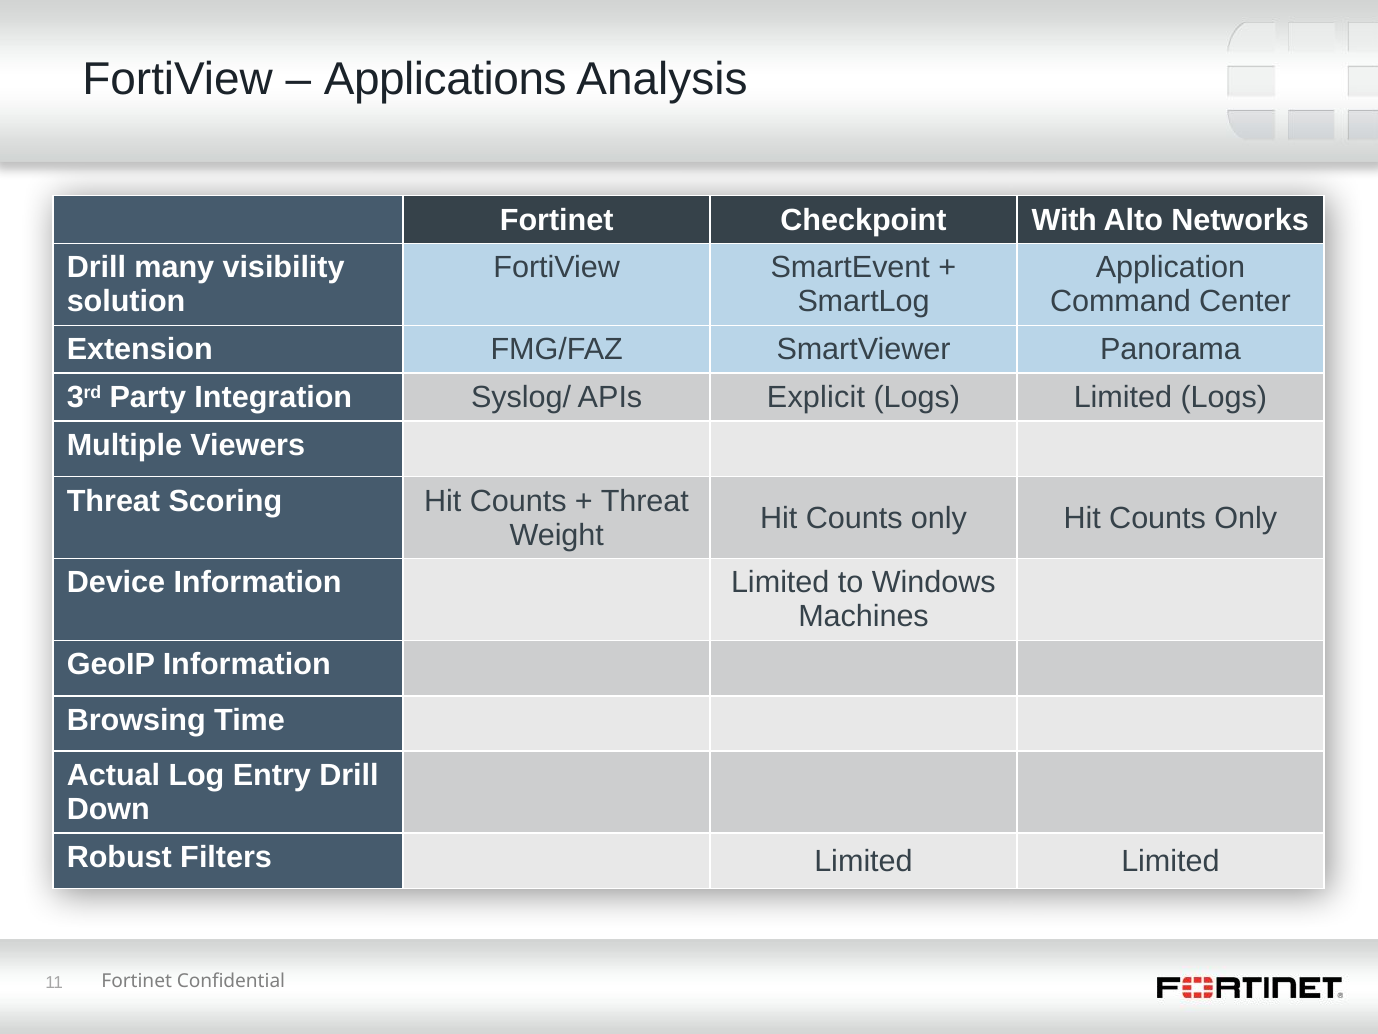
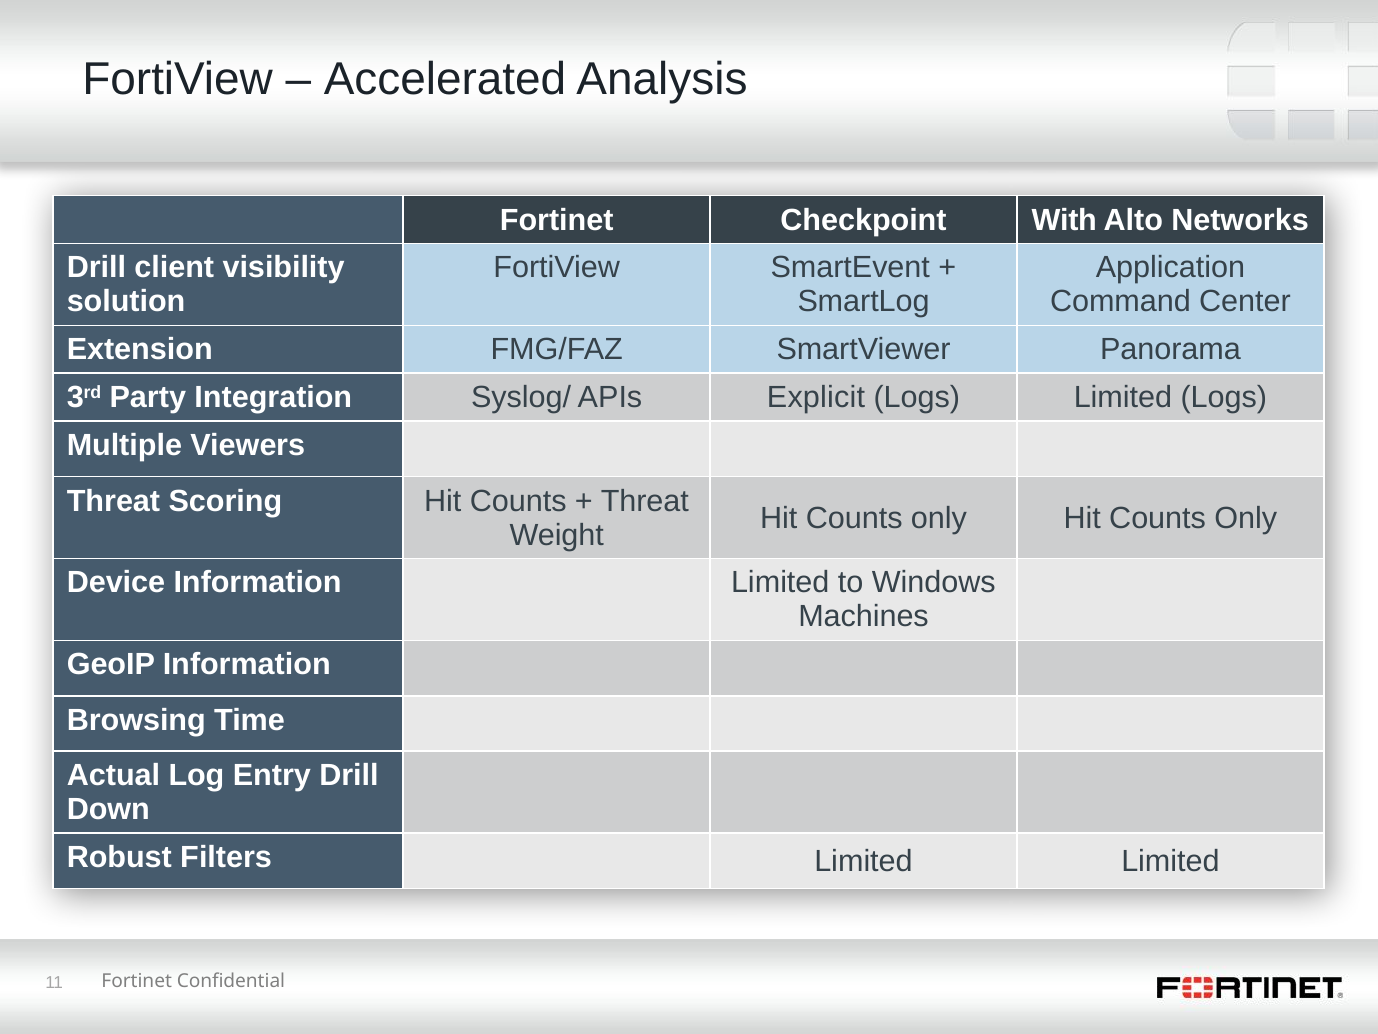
Applications: Applications -> Accelerated
many: many -> client
